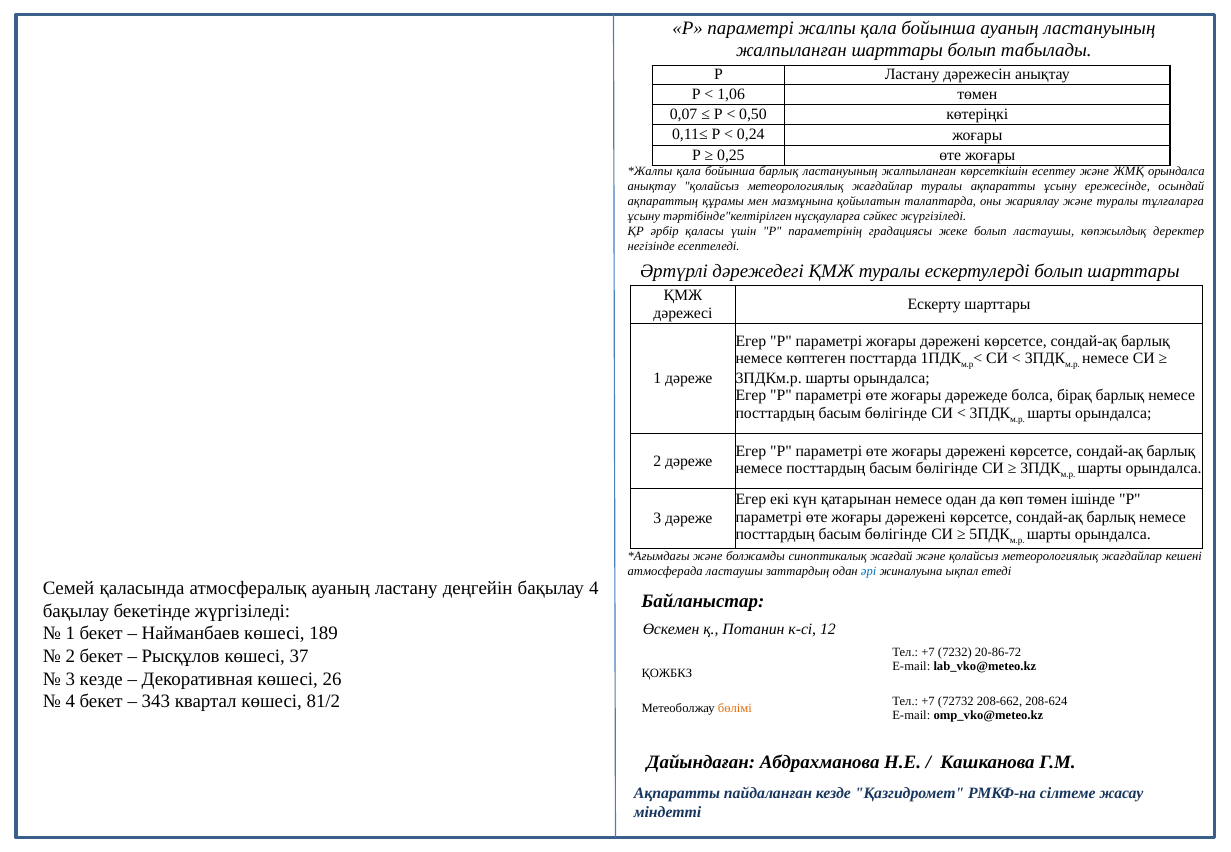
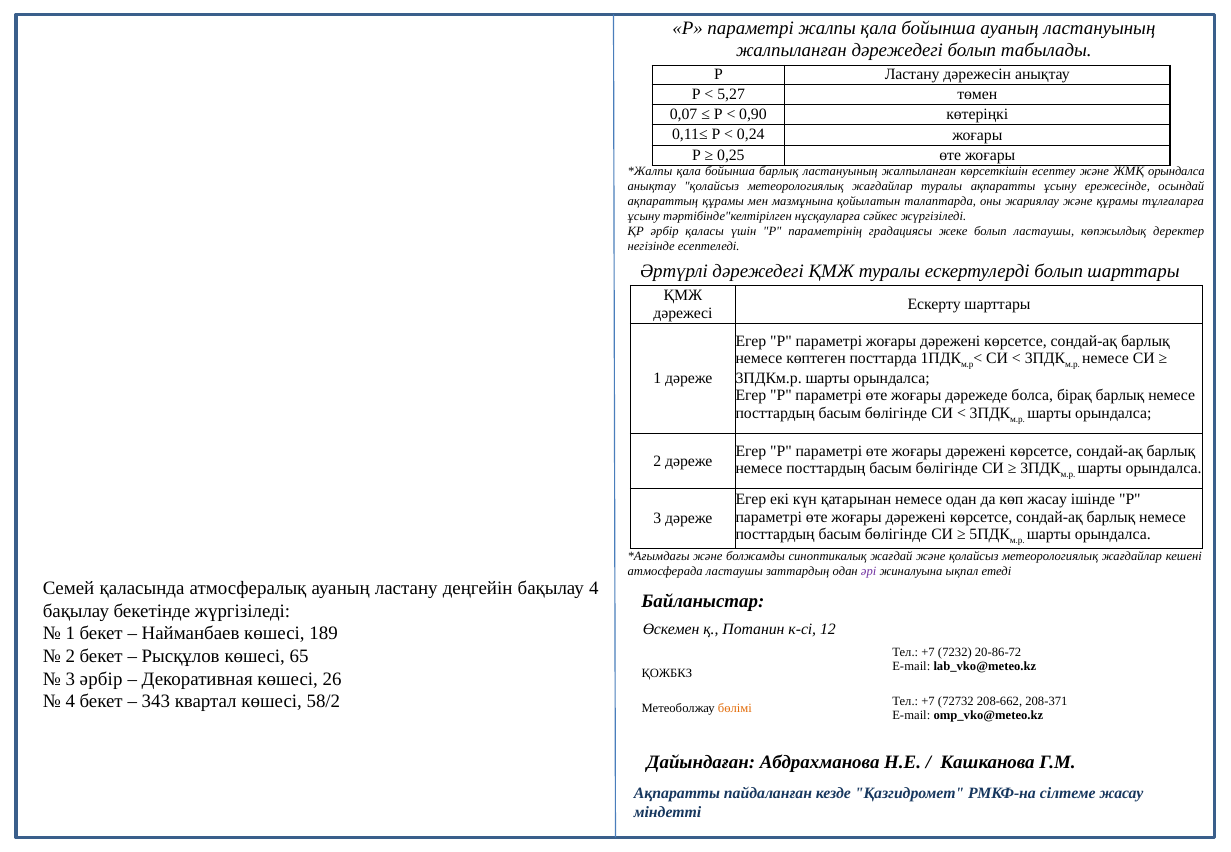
жалпыланған шарттары: шарттары -> дәрежедегі
1,06: 1,06 -> 5,27
0,50: 0,50 -> 0,90
және туралы: туралы -> құрамы
көп төмен: төмен -> жасау
әрі colour: blue -> purple
37: 37 -> 65
3 кезде: кезде -> әрбір
81/2: 81/2 -> 58/2
208-624: 208-624 -> 208-371
